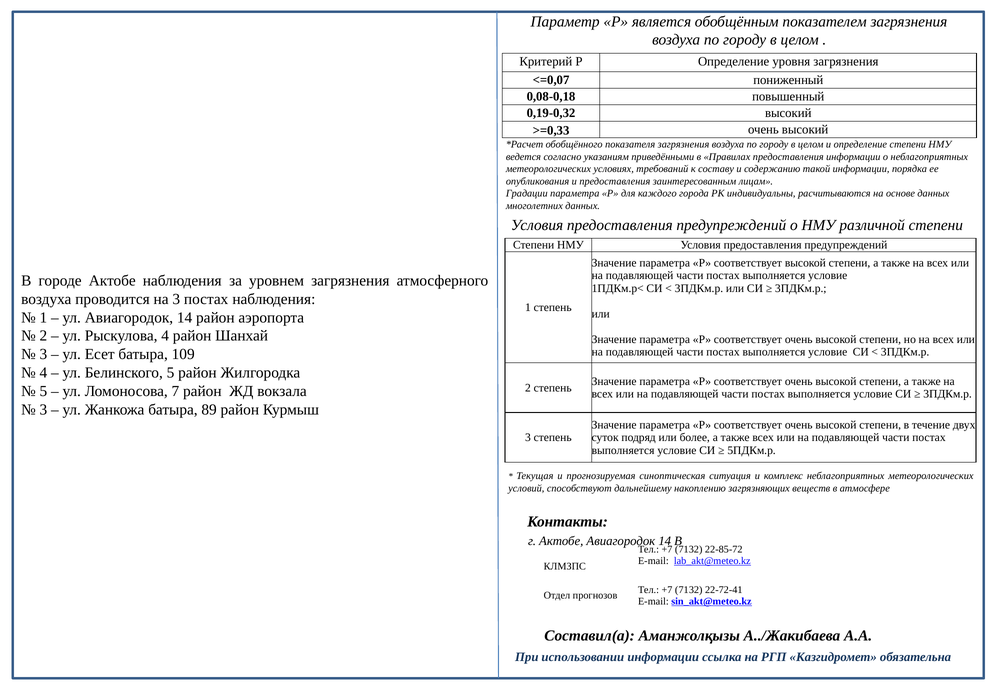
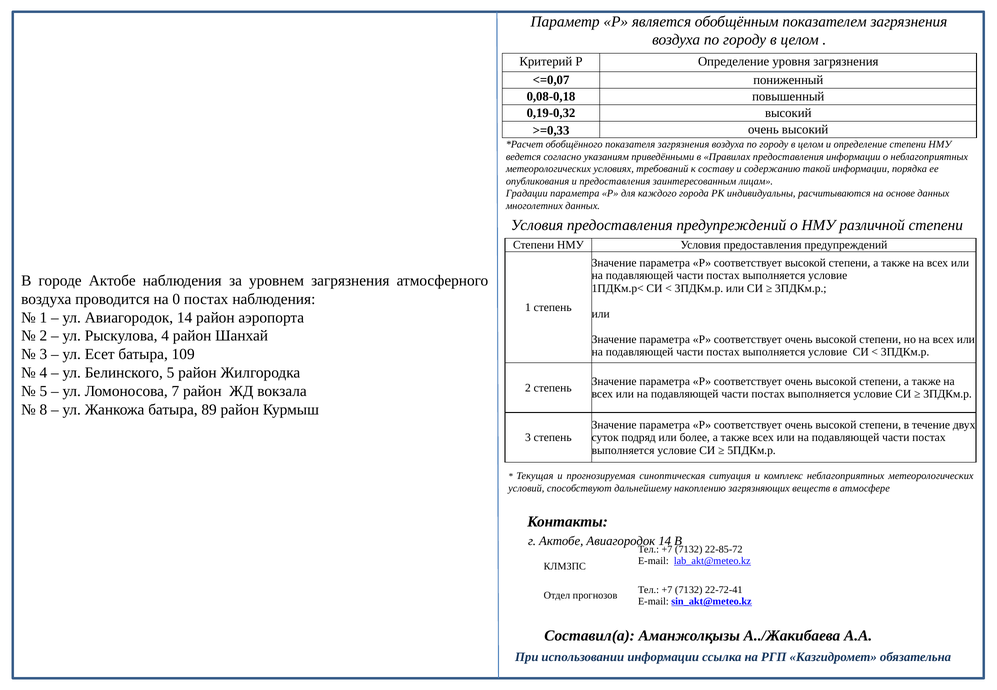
на 3: 3 -> 0
3 at (43, 410): 3 -> 8
